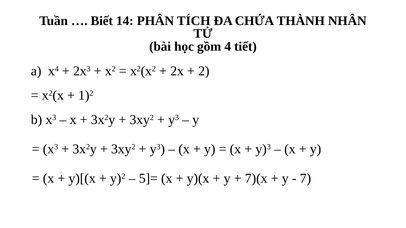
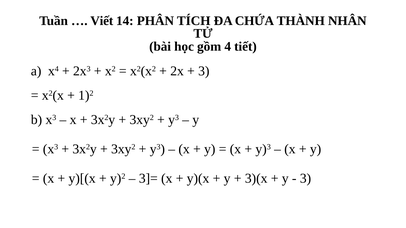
Biết: Biết -> Viết
2 at (204, 71): 2 -> 3
5]=: 5]= -> 3]=
7)(x: 7)(x -> 3)(x
7 at (306, 179): 7 -> 3
